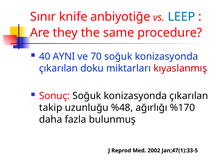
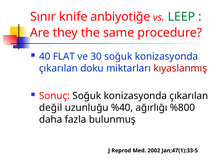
LEEP colour: blue -> green
AYNI: AYNI -> FLAT
70: 70 -> 30
takip: takip -> değil
%48: %48 -> %40
%170: %170 -> %800
